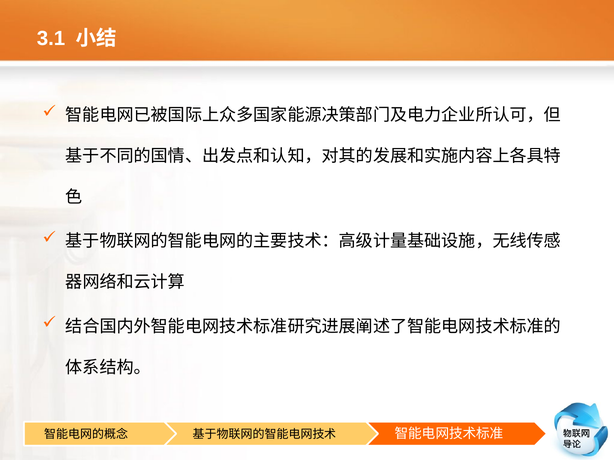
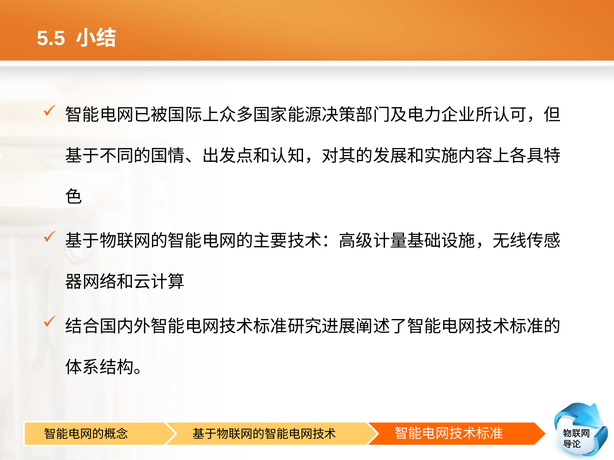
3.1: 3.1 -> 5.5
